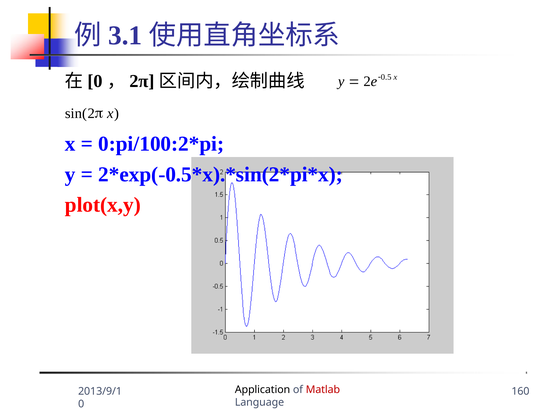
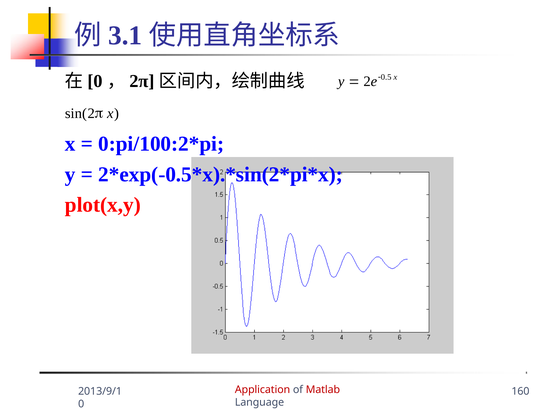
Application colour: black -> red
